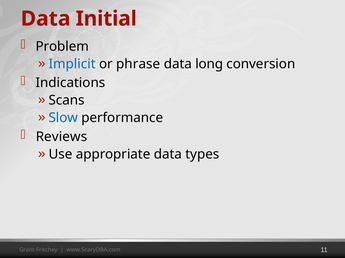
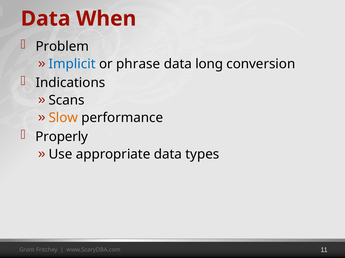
Initial: Initial -> When
Slow colour: blue -> orange
Reviews: Reviews -> Properly
